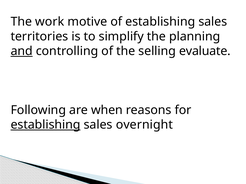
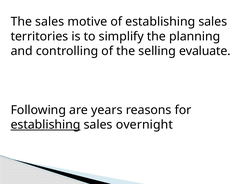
The work: work -> sales
and underline: present -> none
when: when -> years
